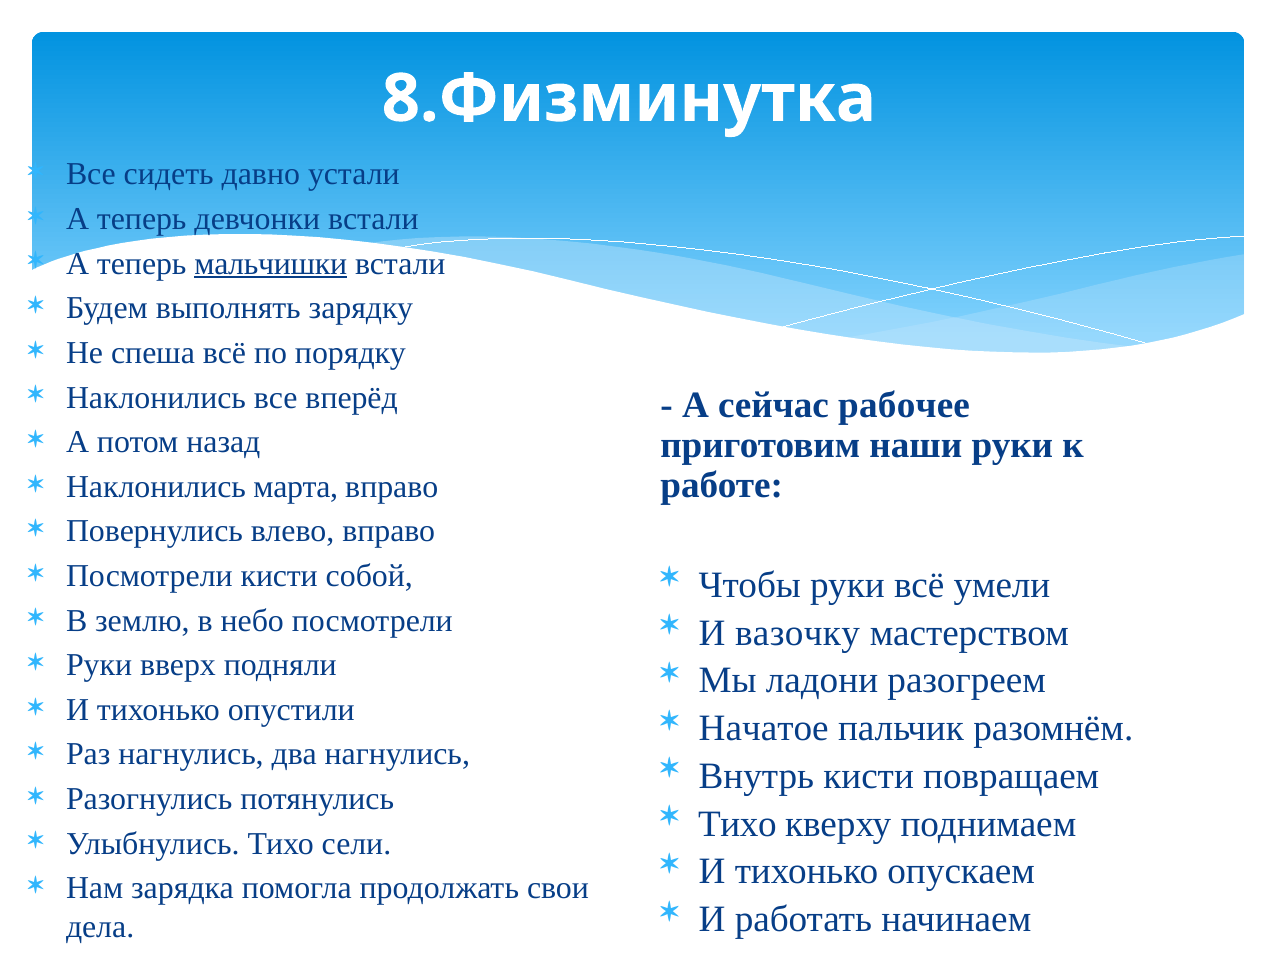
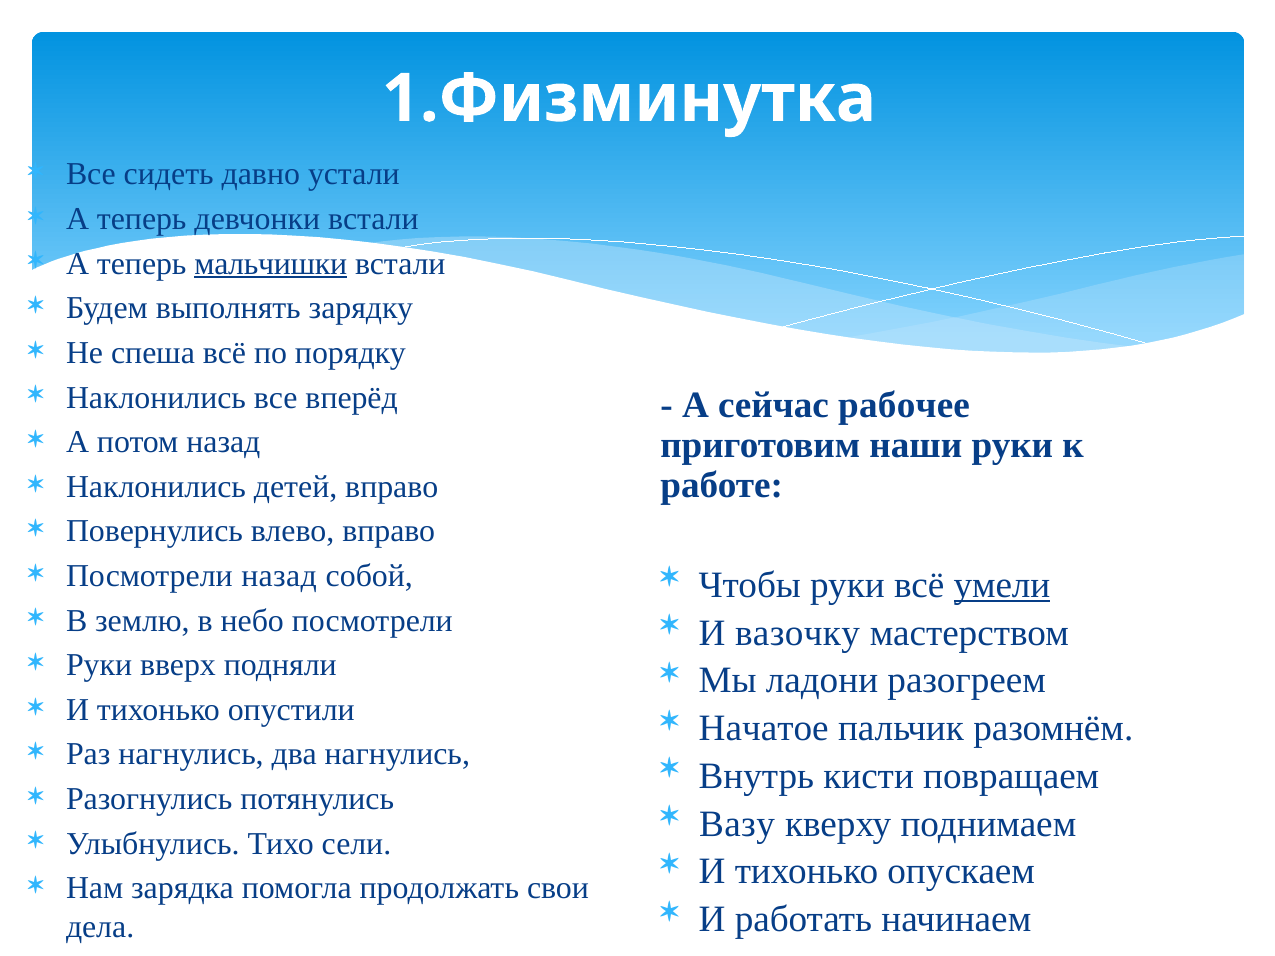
8.Физминутка: 8.Физминутка -> 1.Физминутка
марта: марта -> детей
Посмотрели кисти: кисти -> назад
умели underline: none -> present
Тихо at (737, 824): Тихо -> Вазу
